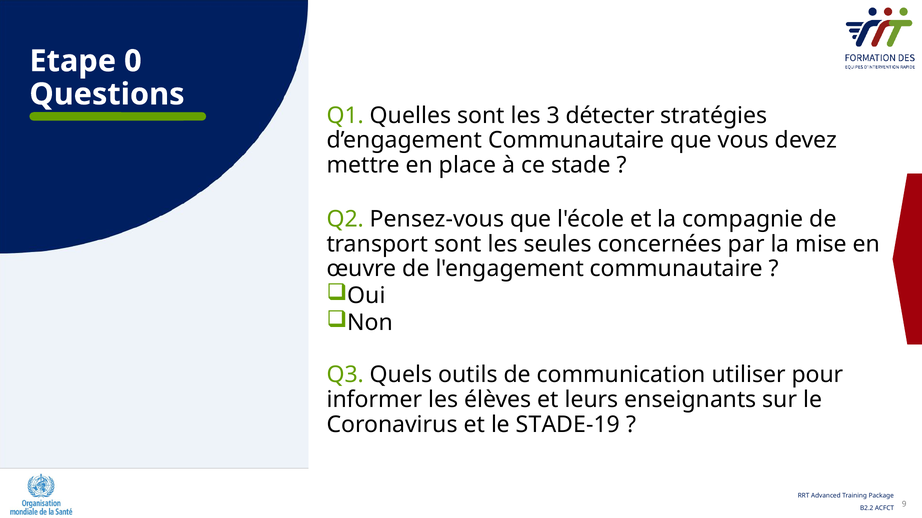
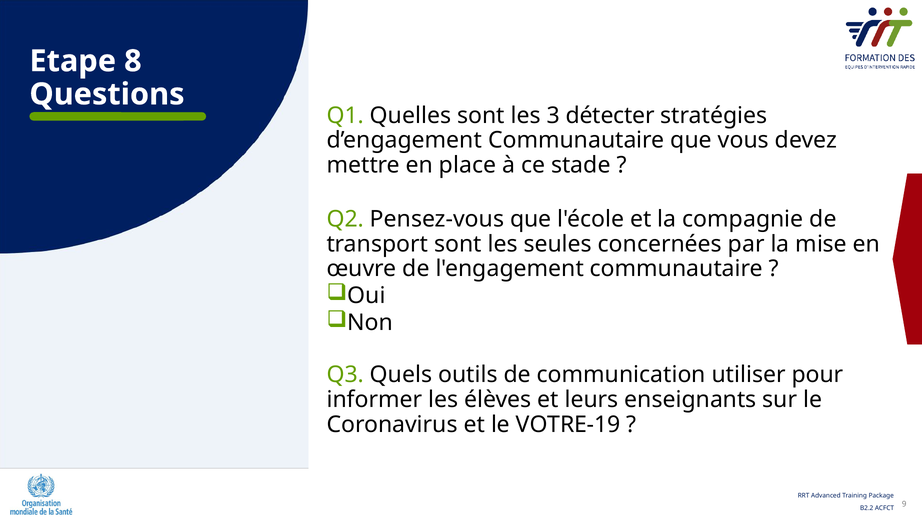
0: 0 -> 8
STADE-19: STADE-19 -> VOTRE-19
